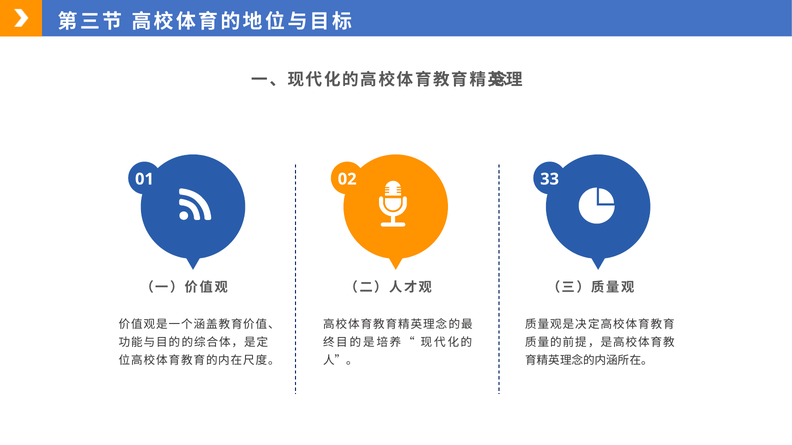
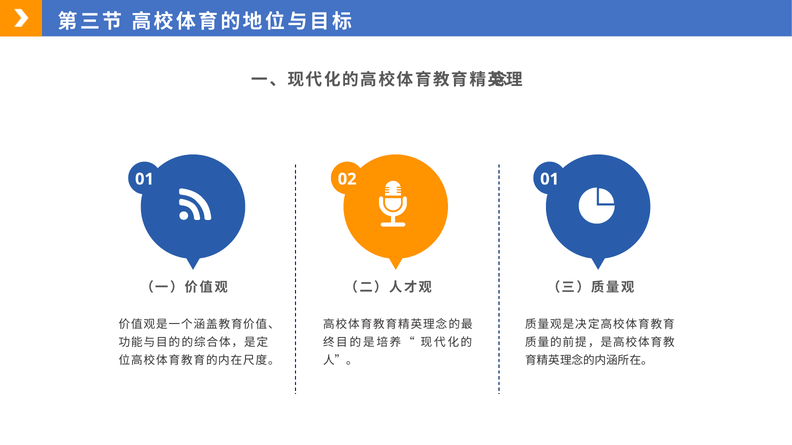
01 33: 33 -> 01
